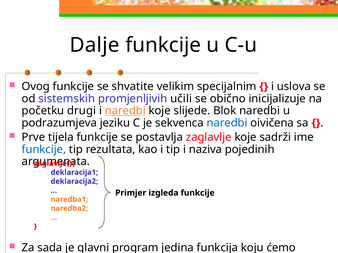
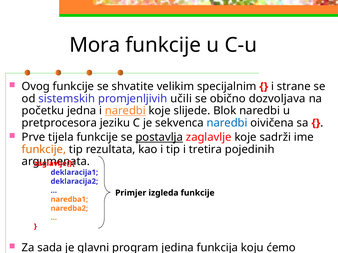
Dalje: Dalje -> Mora
uslova: uslova -> strane
inicijalizuje: inicijalizuje -> dozvoljava
drugi: drugi -> jedna
podrazumjeva: podrazumjeva -> pretprocesora
postavlja underline: none -> present
funkcije at (44, 150) colour: blue -> orange
naziva: naziva -> tretira
